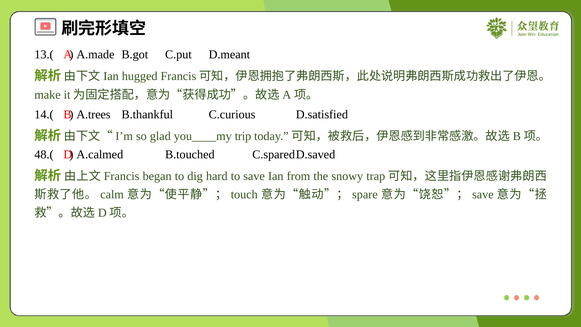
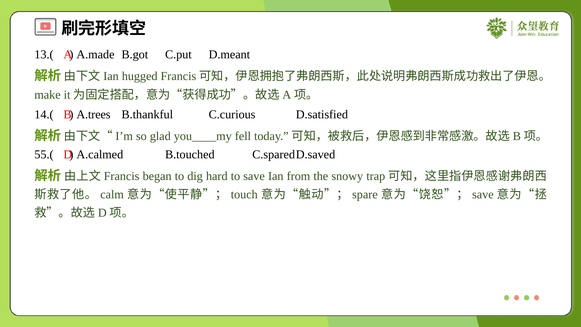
trip: trip -> fell
48.(: 48.( -> 55.(
